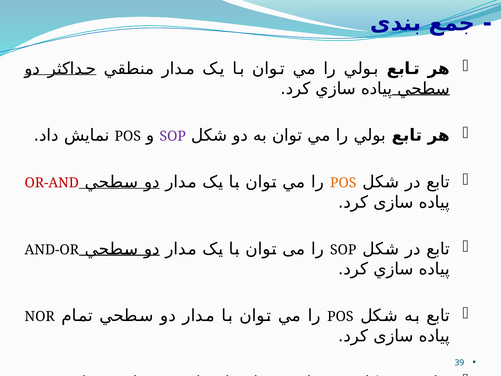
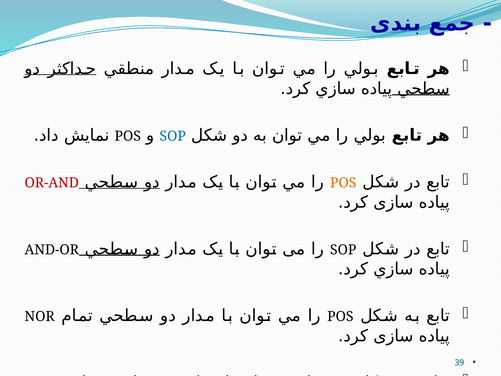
SOP at (173, 136) colour: purple -> blue
